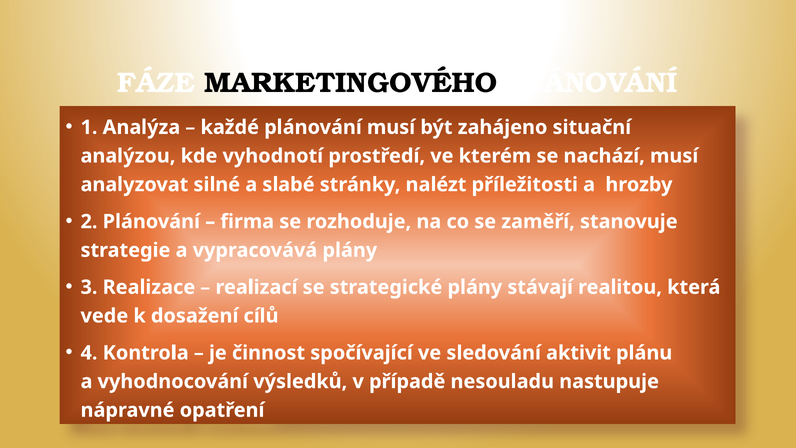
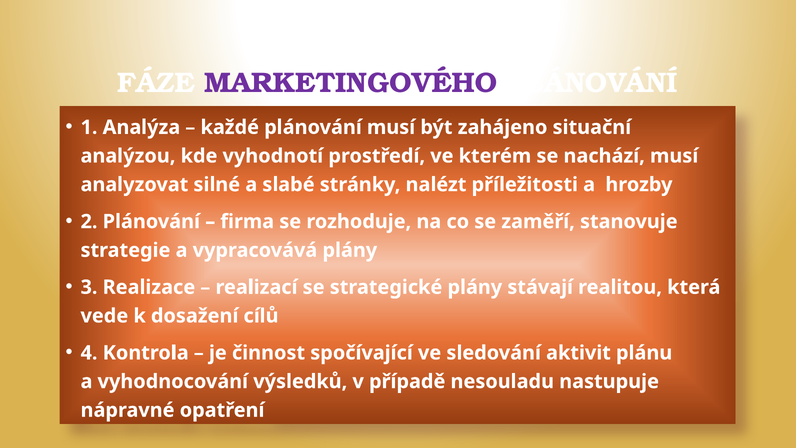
MARKETINGOVÉHO colour: black -> purple
